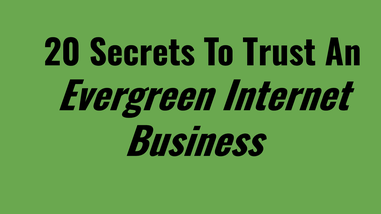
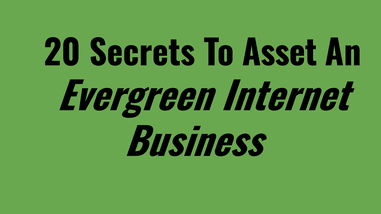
Trust: Trust -> Asset
